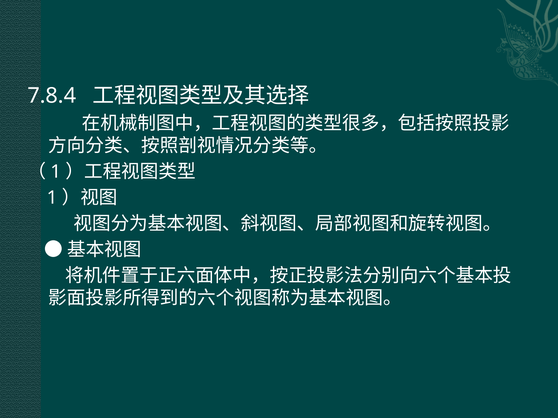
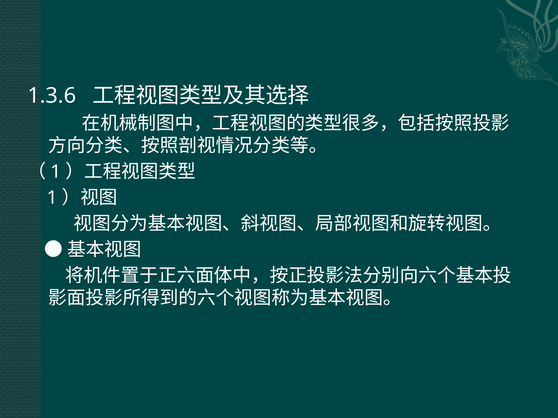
7.8.4: 7.8.4 -> 1.3.6
